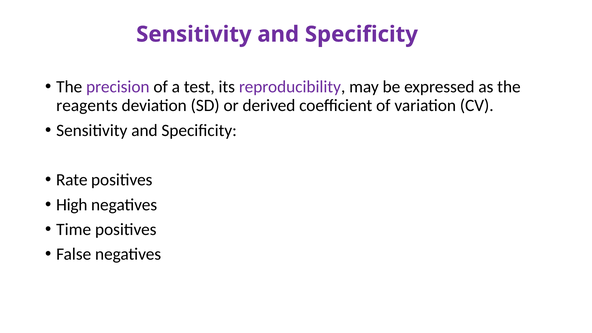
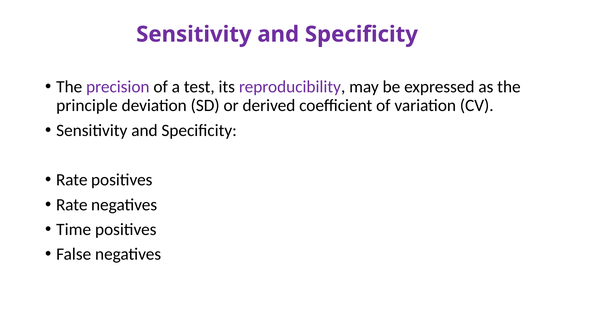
reagents: reagents -> principle
High at (72, 205): High -> Rate
